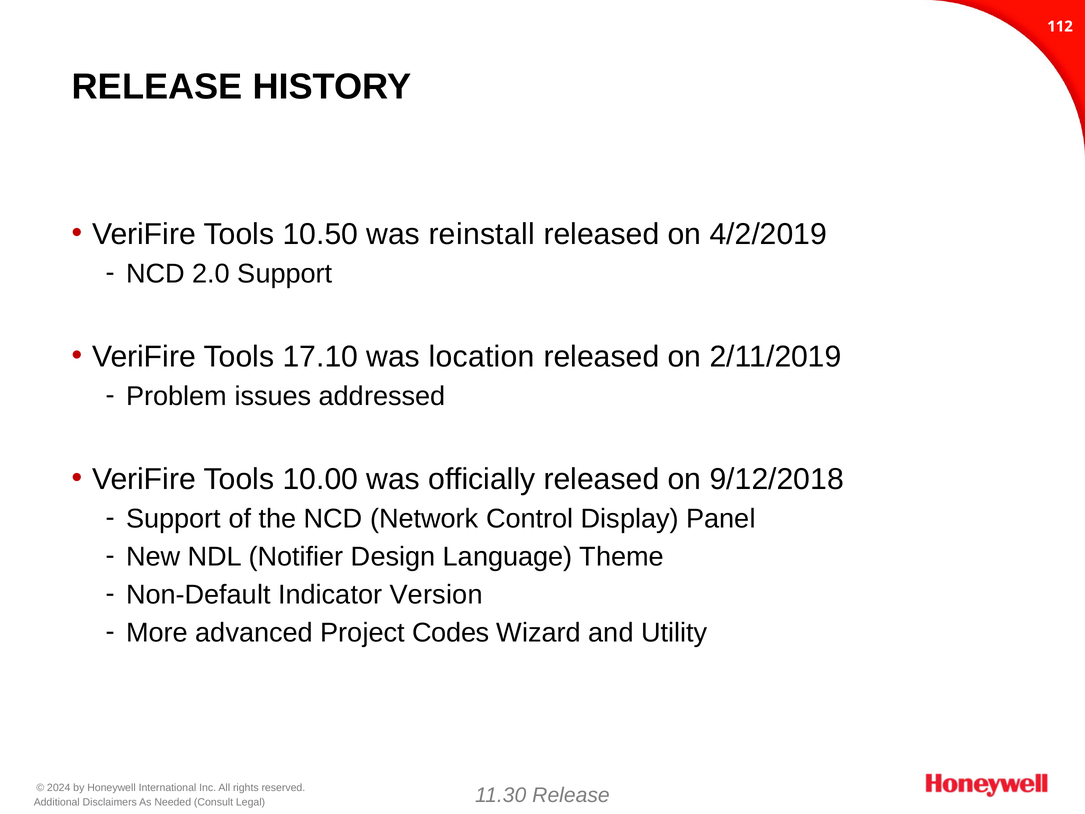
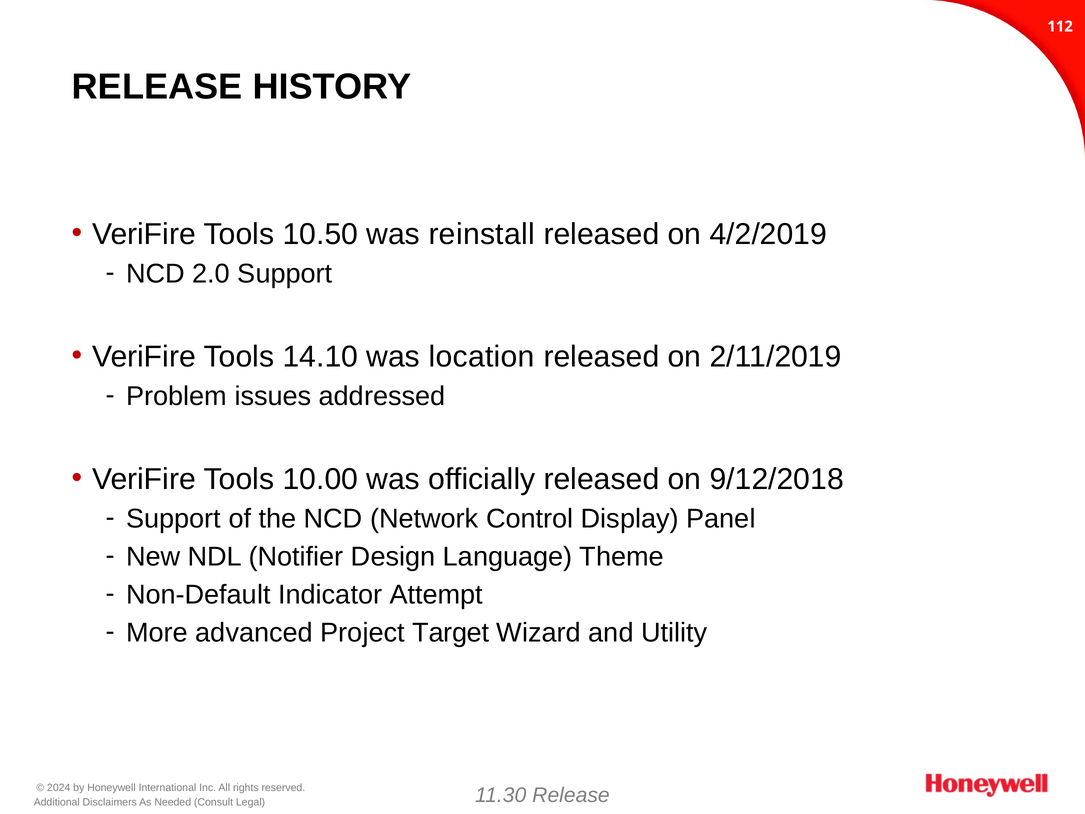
17.10: 17.10 -> 14.10
Version: Version -> Attempt
Codes: Codes -> Target
